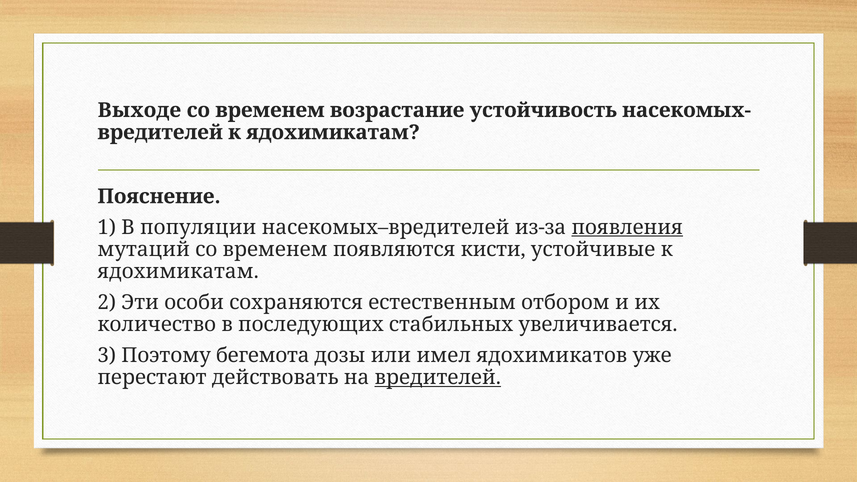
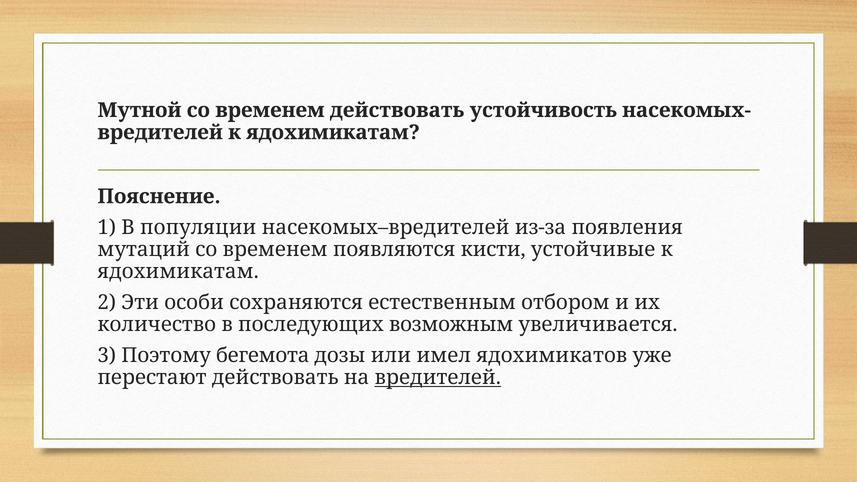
Выходе: Выходе -> Мутной
временем возрастание: возрастание -> действовать
появления underline: present -> none
стабильных: стабильных -> возможным
